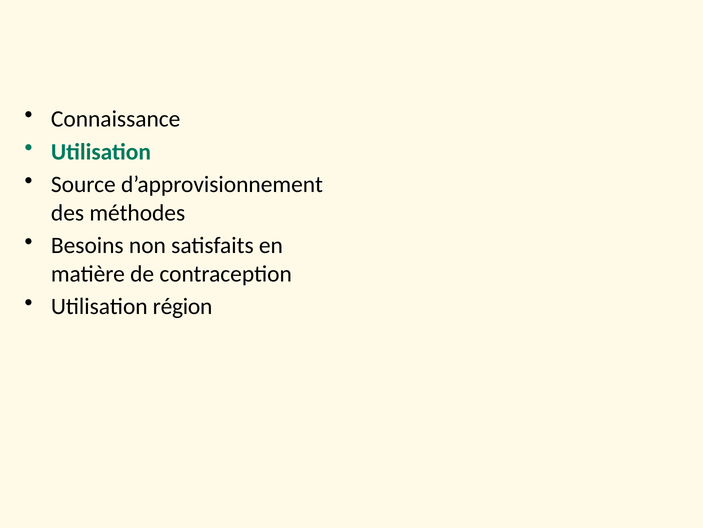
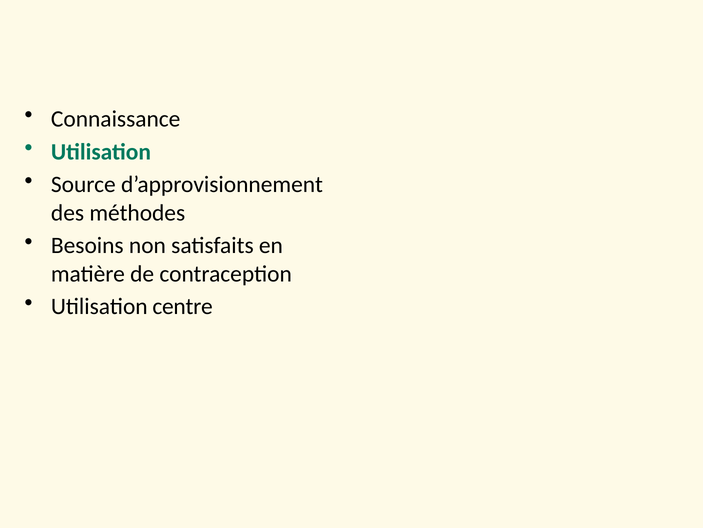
région: région -> centre
